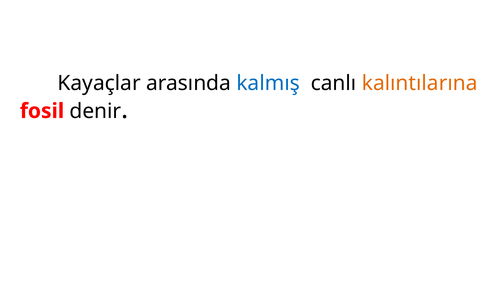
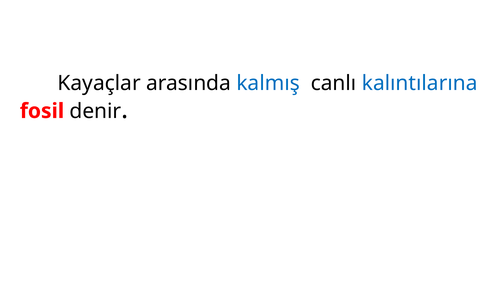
kalıntılarına colour: orange -> blue
